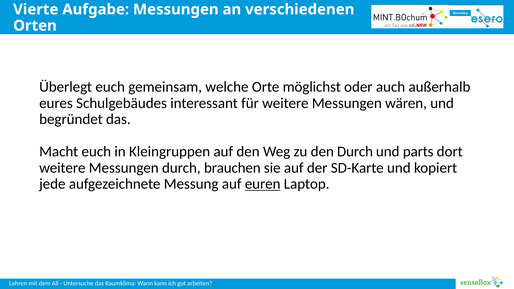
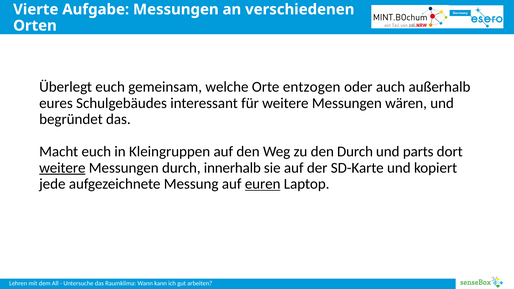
möglichst: möglichst -> entzogen
weitere at (62, 168) underline: none -> present
brauchen: brauchen -> innerhalb
